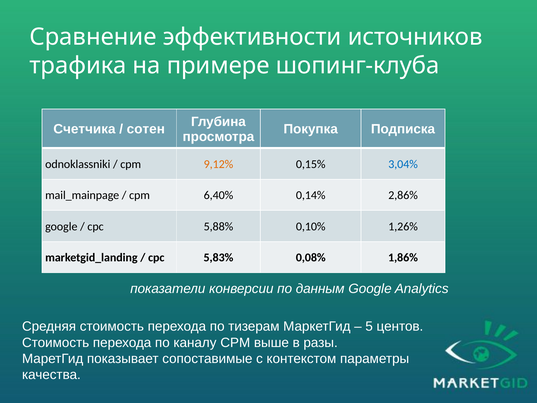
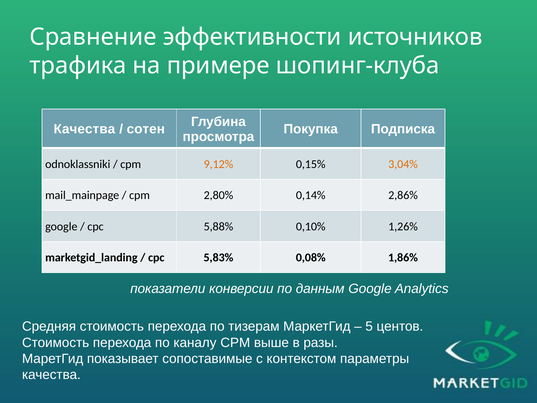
Счетчика at (84, 129): Счетчика -> Качества
3,04% colour: blue -> orange
6,40%: 6,40% -> 2,80%
